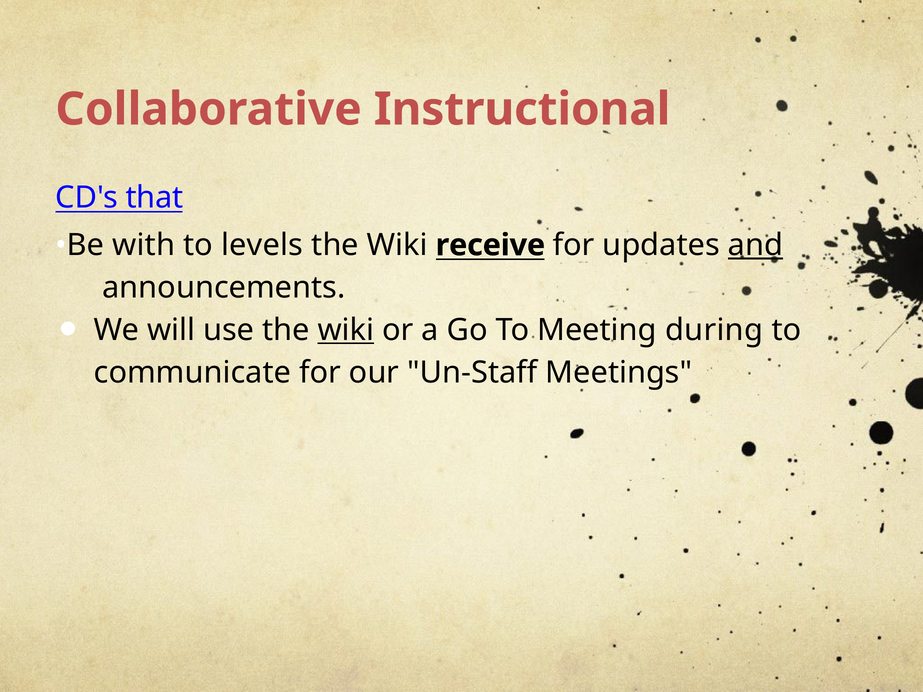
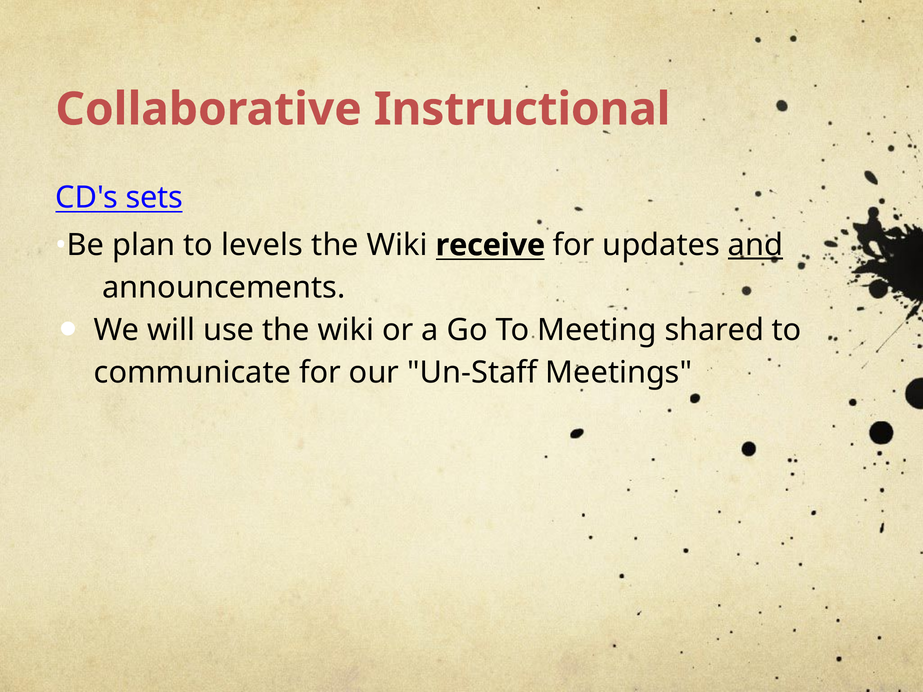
that: that -> sets
with: with -> plan
wiki at (346, 330) underline: present -> none
during: during -> shared
